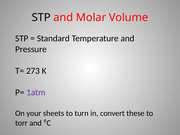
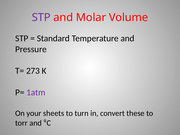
STP at (41, 17) colour: black -> purple
